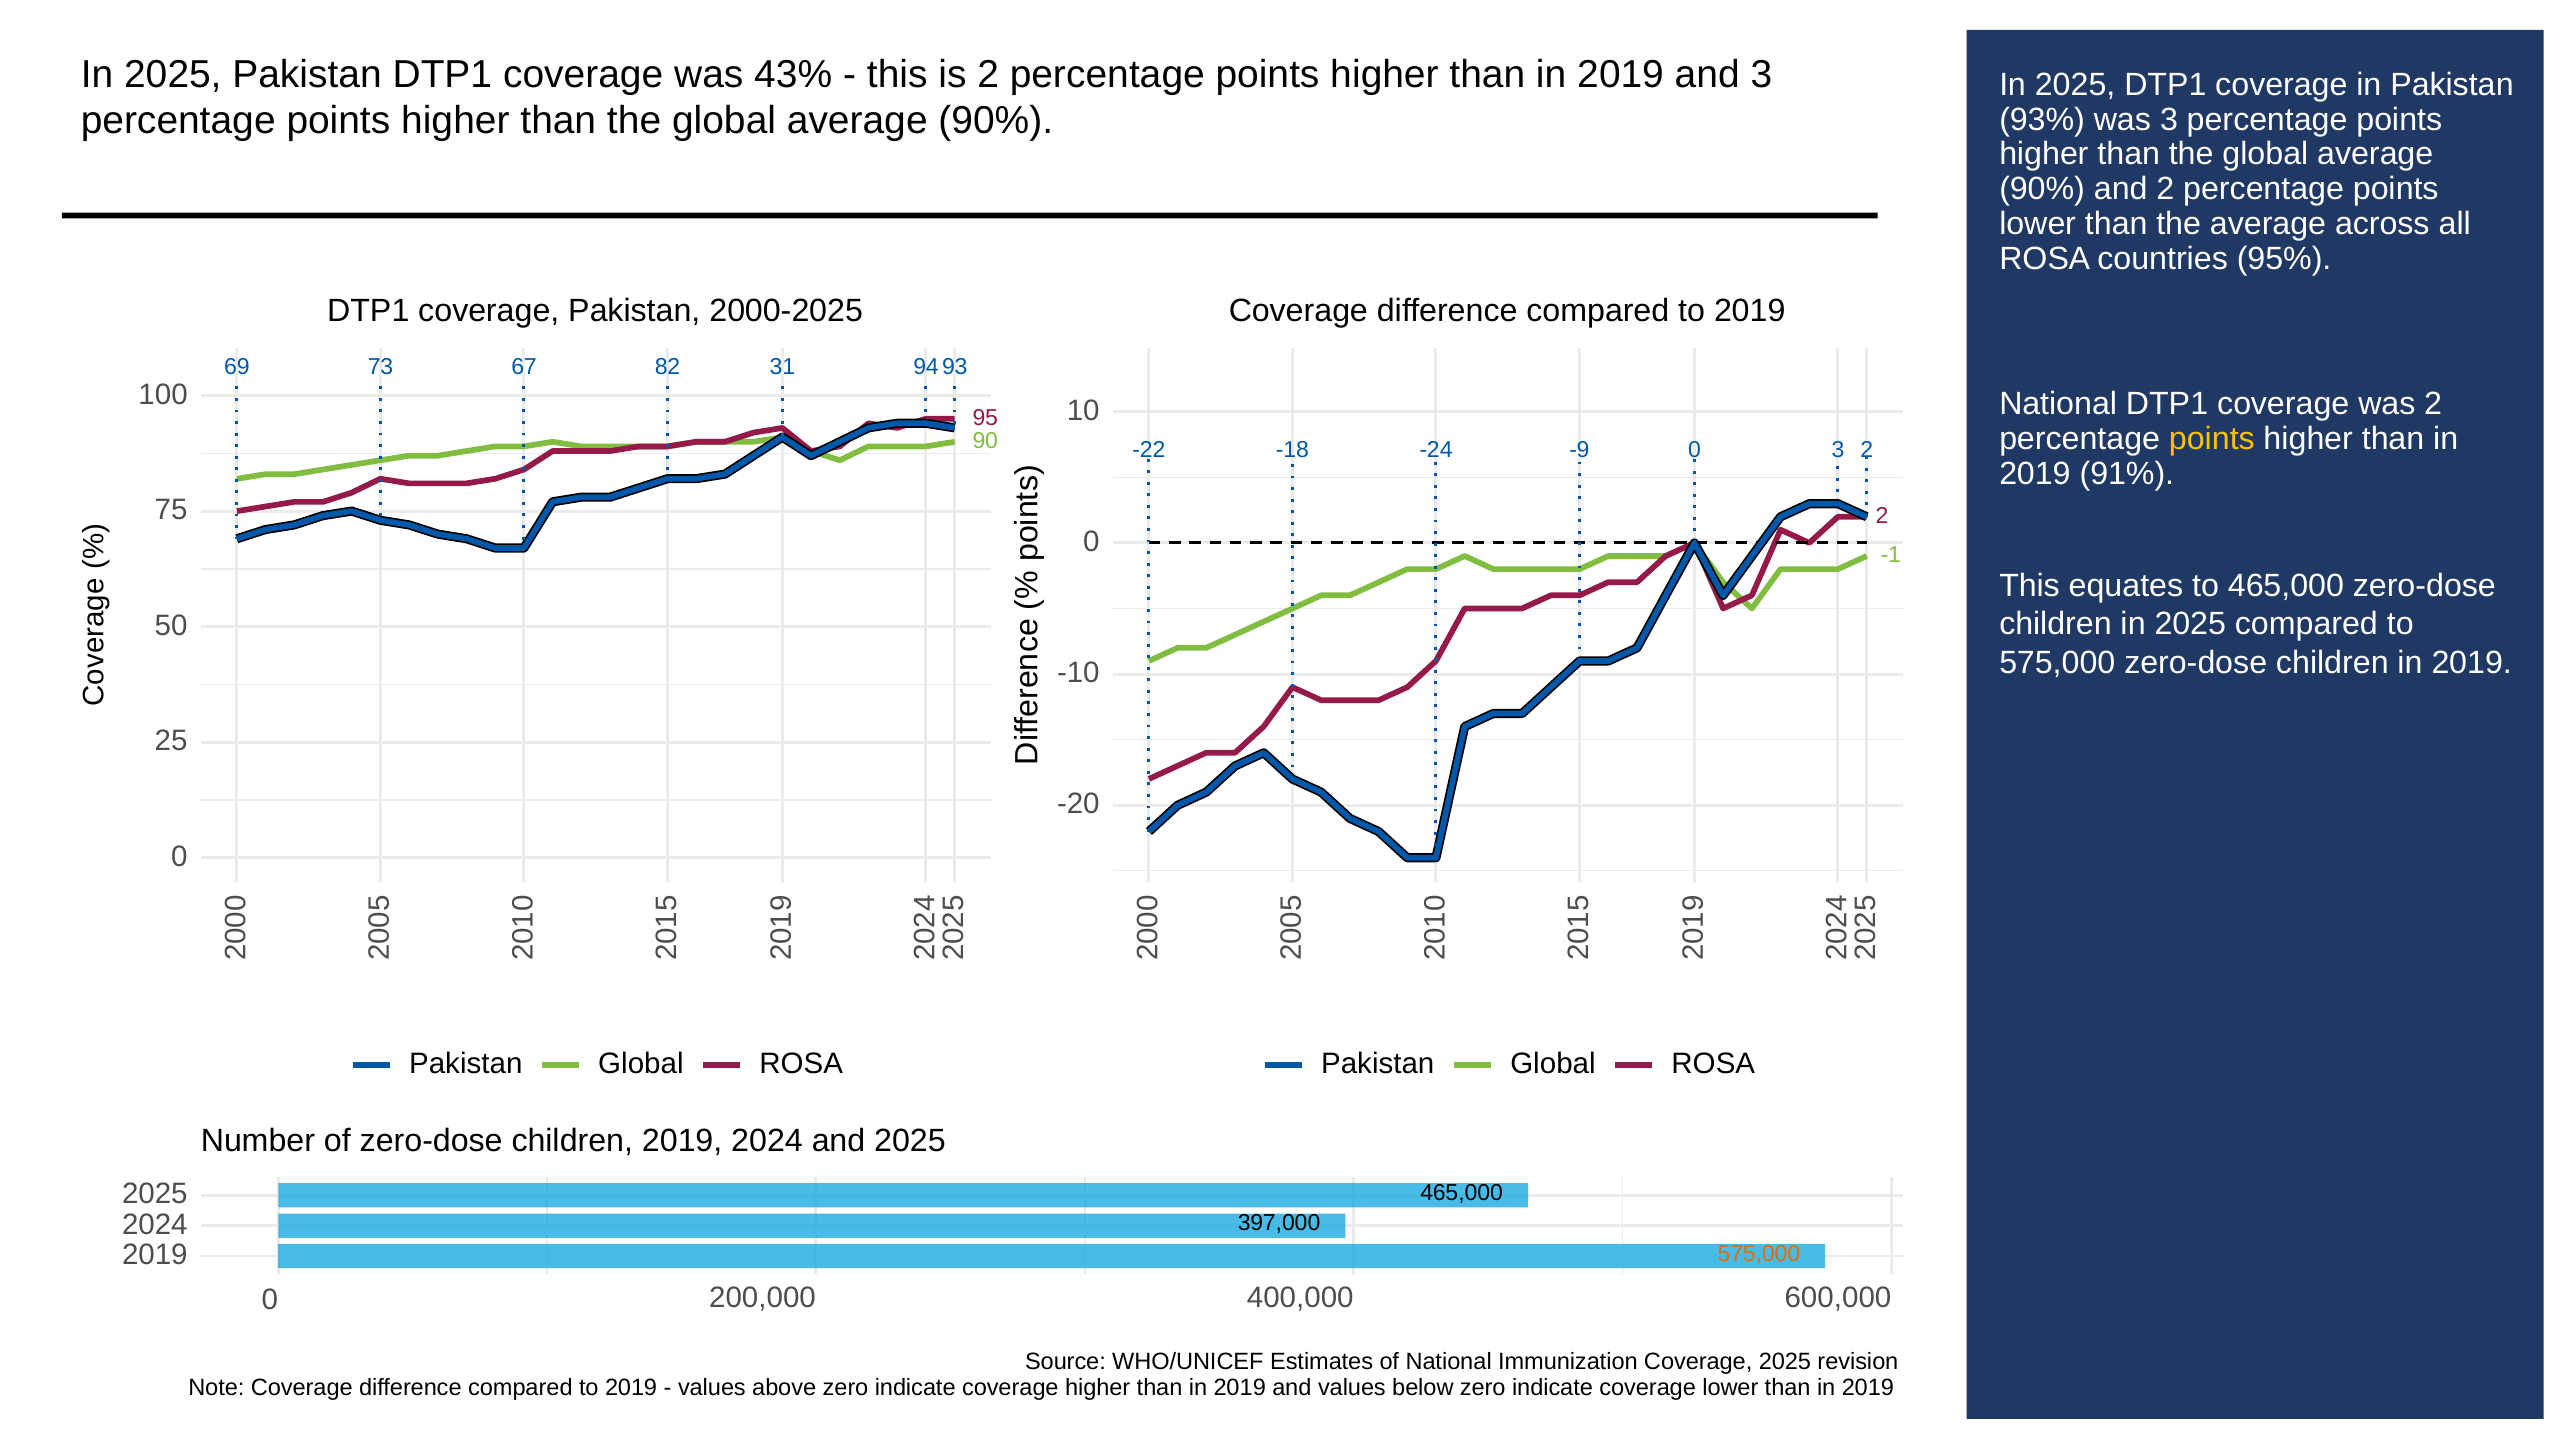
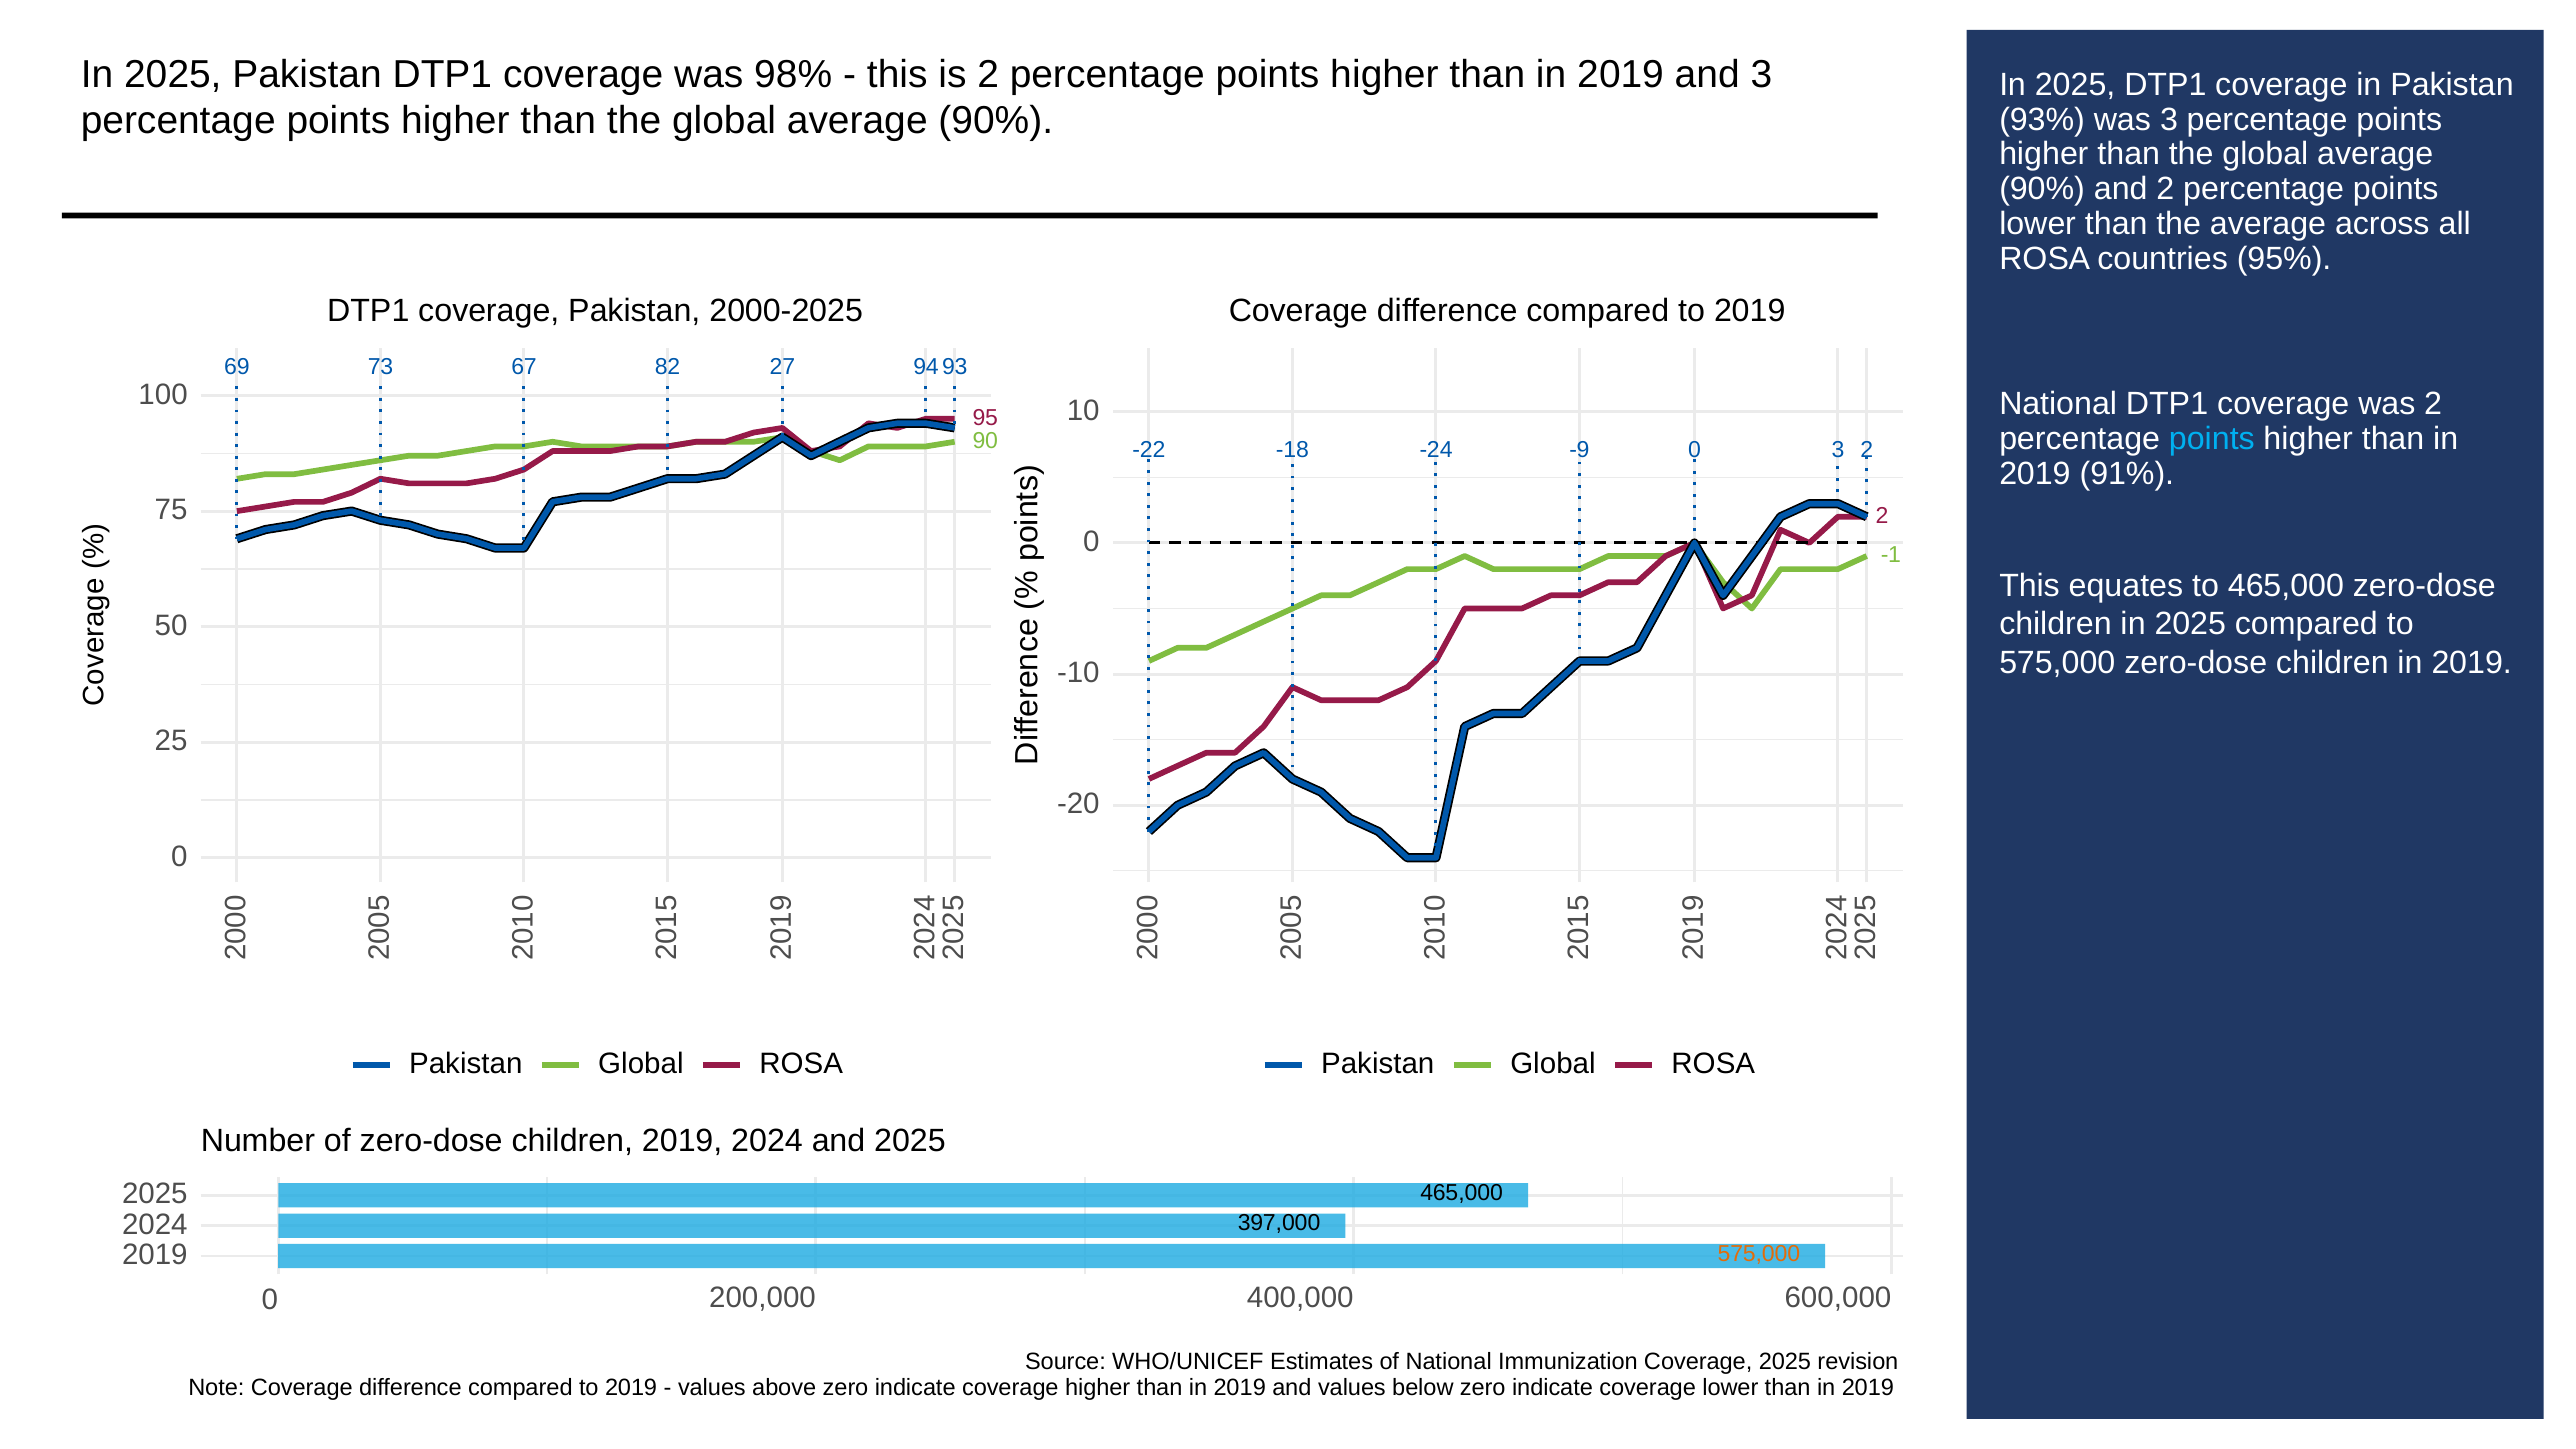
43%: 43% -> 98%
31: 31 -> 27
points at (2212, 439) colour: yellow -> light blue
